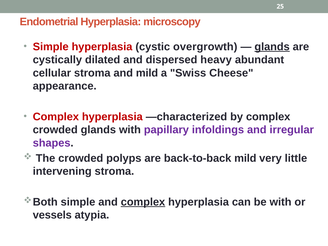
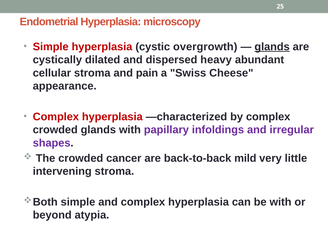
and mild: mild -> pain
polyps: polyps -> cancer
complex at (143, 202) underline: present -> none
vessels: vessels -> beyond
